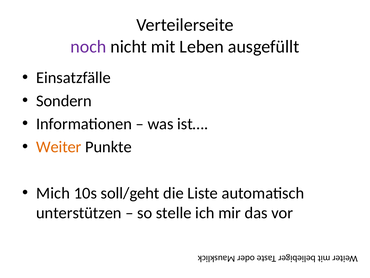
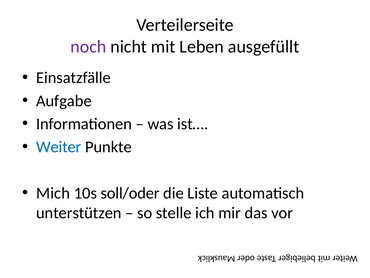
Sondern: Sondern -> Aufgabe
Weiter colour: orange -> blue
soll/geht: soll/geht -> soll/oder
